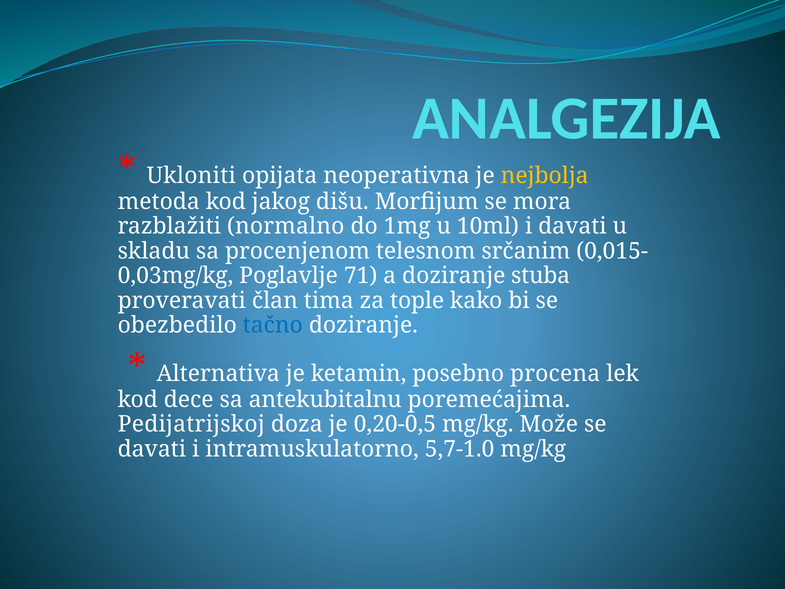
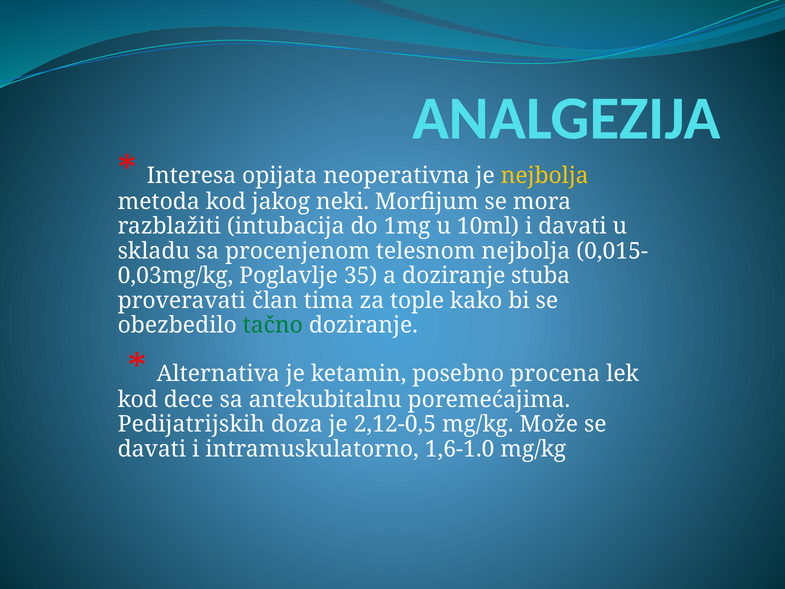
Ukloniti: Ukloniti -> Interesa
dišu: dišu -> neki
normalno: normalno -> intubacija
telesnom srčanim: srčanim -> nejbolja
71: 71 -> 35
tačno colour: blue -> green
Pedijatrijskoj: Pedijatrijskoj -> Pedijatrijskih
0,20-0,5: 0,20-0,5 -> 2,12-0,5
5,7-1.0: 5,7-1.0 -> 1,6-1.0
